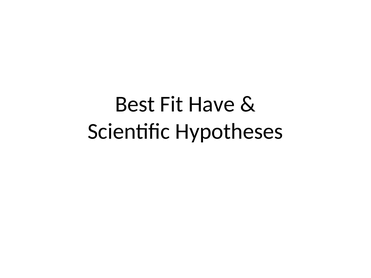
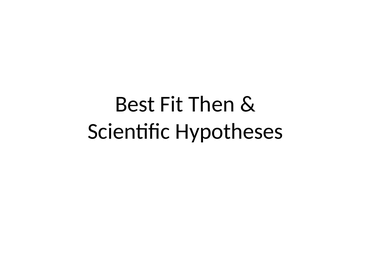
Have: Have -> Then
